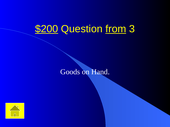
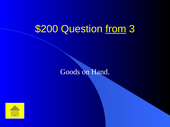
$200 underline: present -> none
